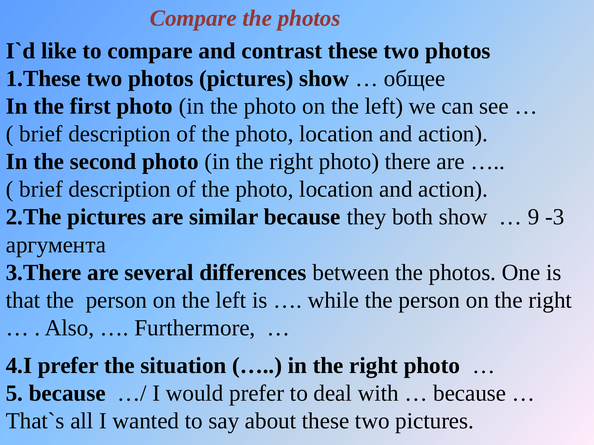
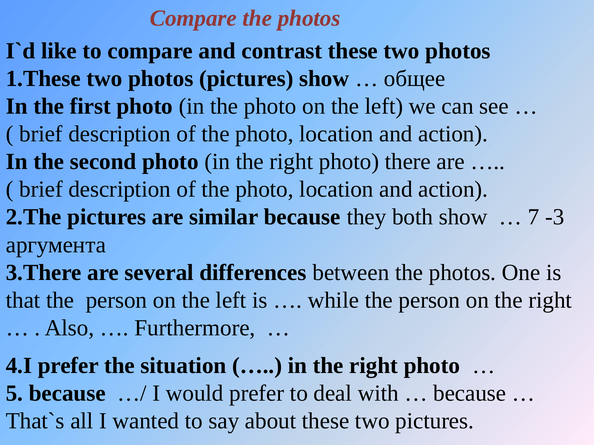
9: 9 -> 7
